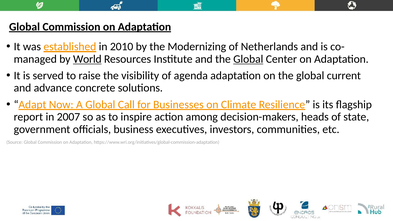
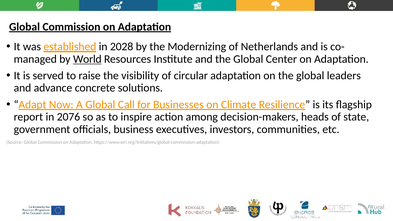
2010: 2010 -> 2028
Global at (248, 59) underline: present -> none
agenda: agenda -> circular
current: current -> leaders
2007: 2007 -> 2076
